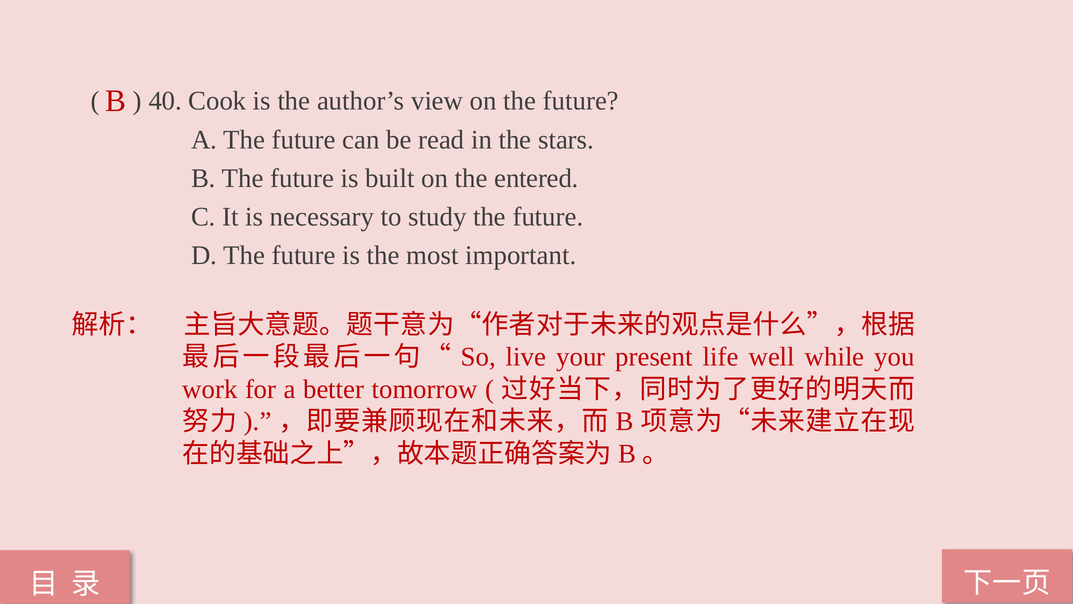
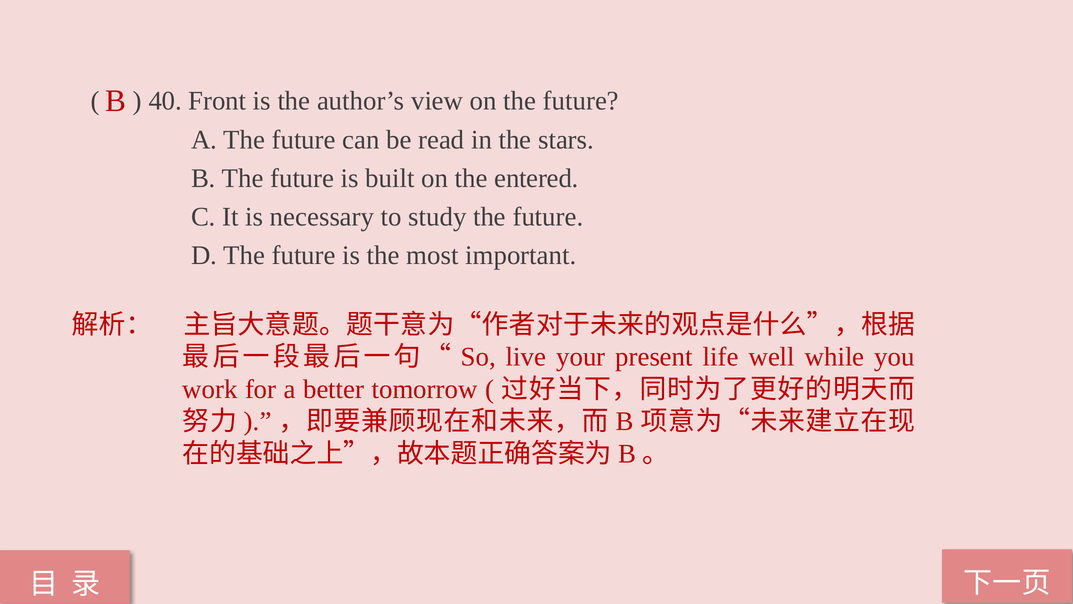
Cook: Cook -> Front
